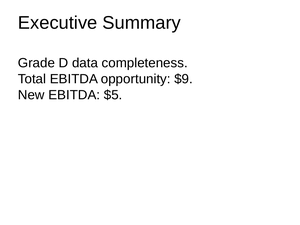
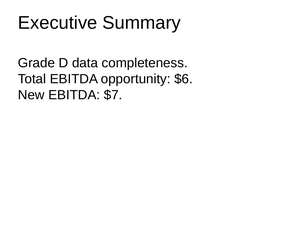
$9: $9 -> $6
$5: $5 -> $7
